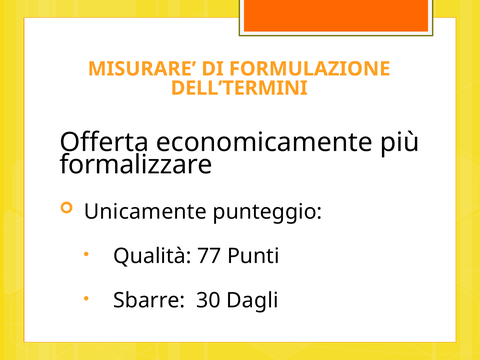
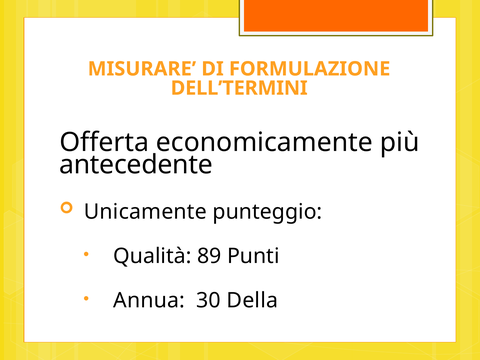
formalizzare: formalizzare -> antecedente
77: 77 -> 89
Sbarre: Sbarre -> Annua
Dagli: Dagli -> Della
